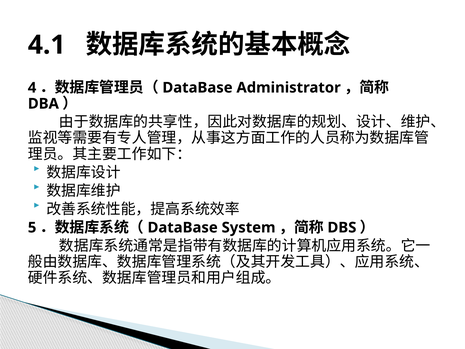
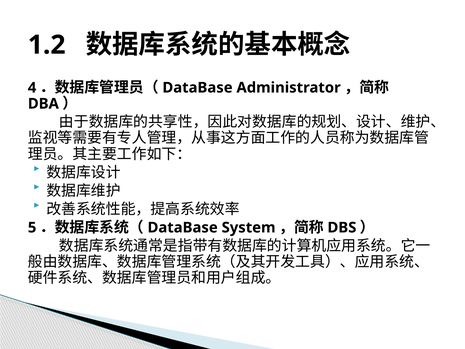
4.1: 4.1 -> 1.2
